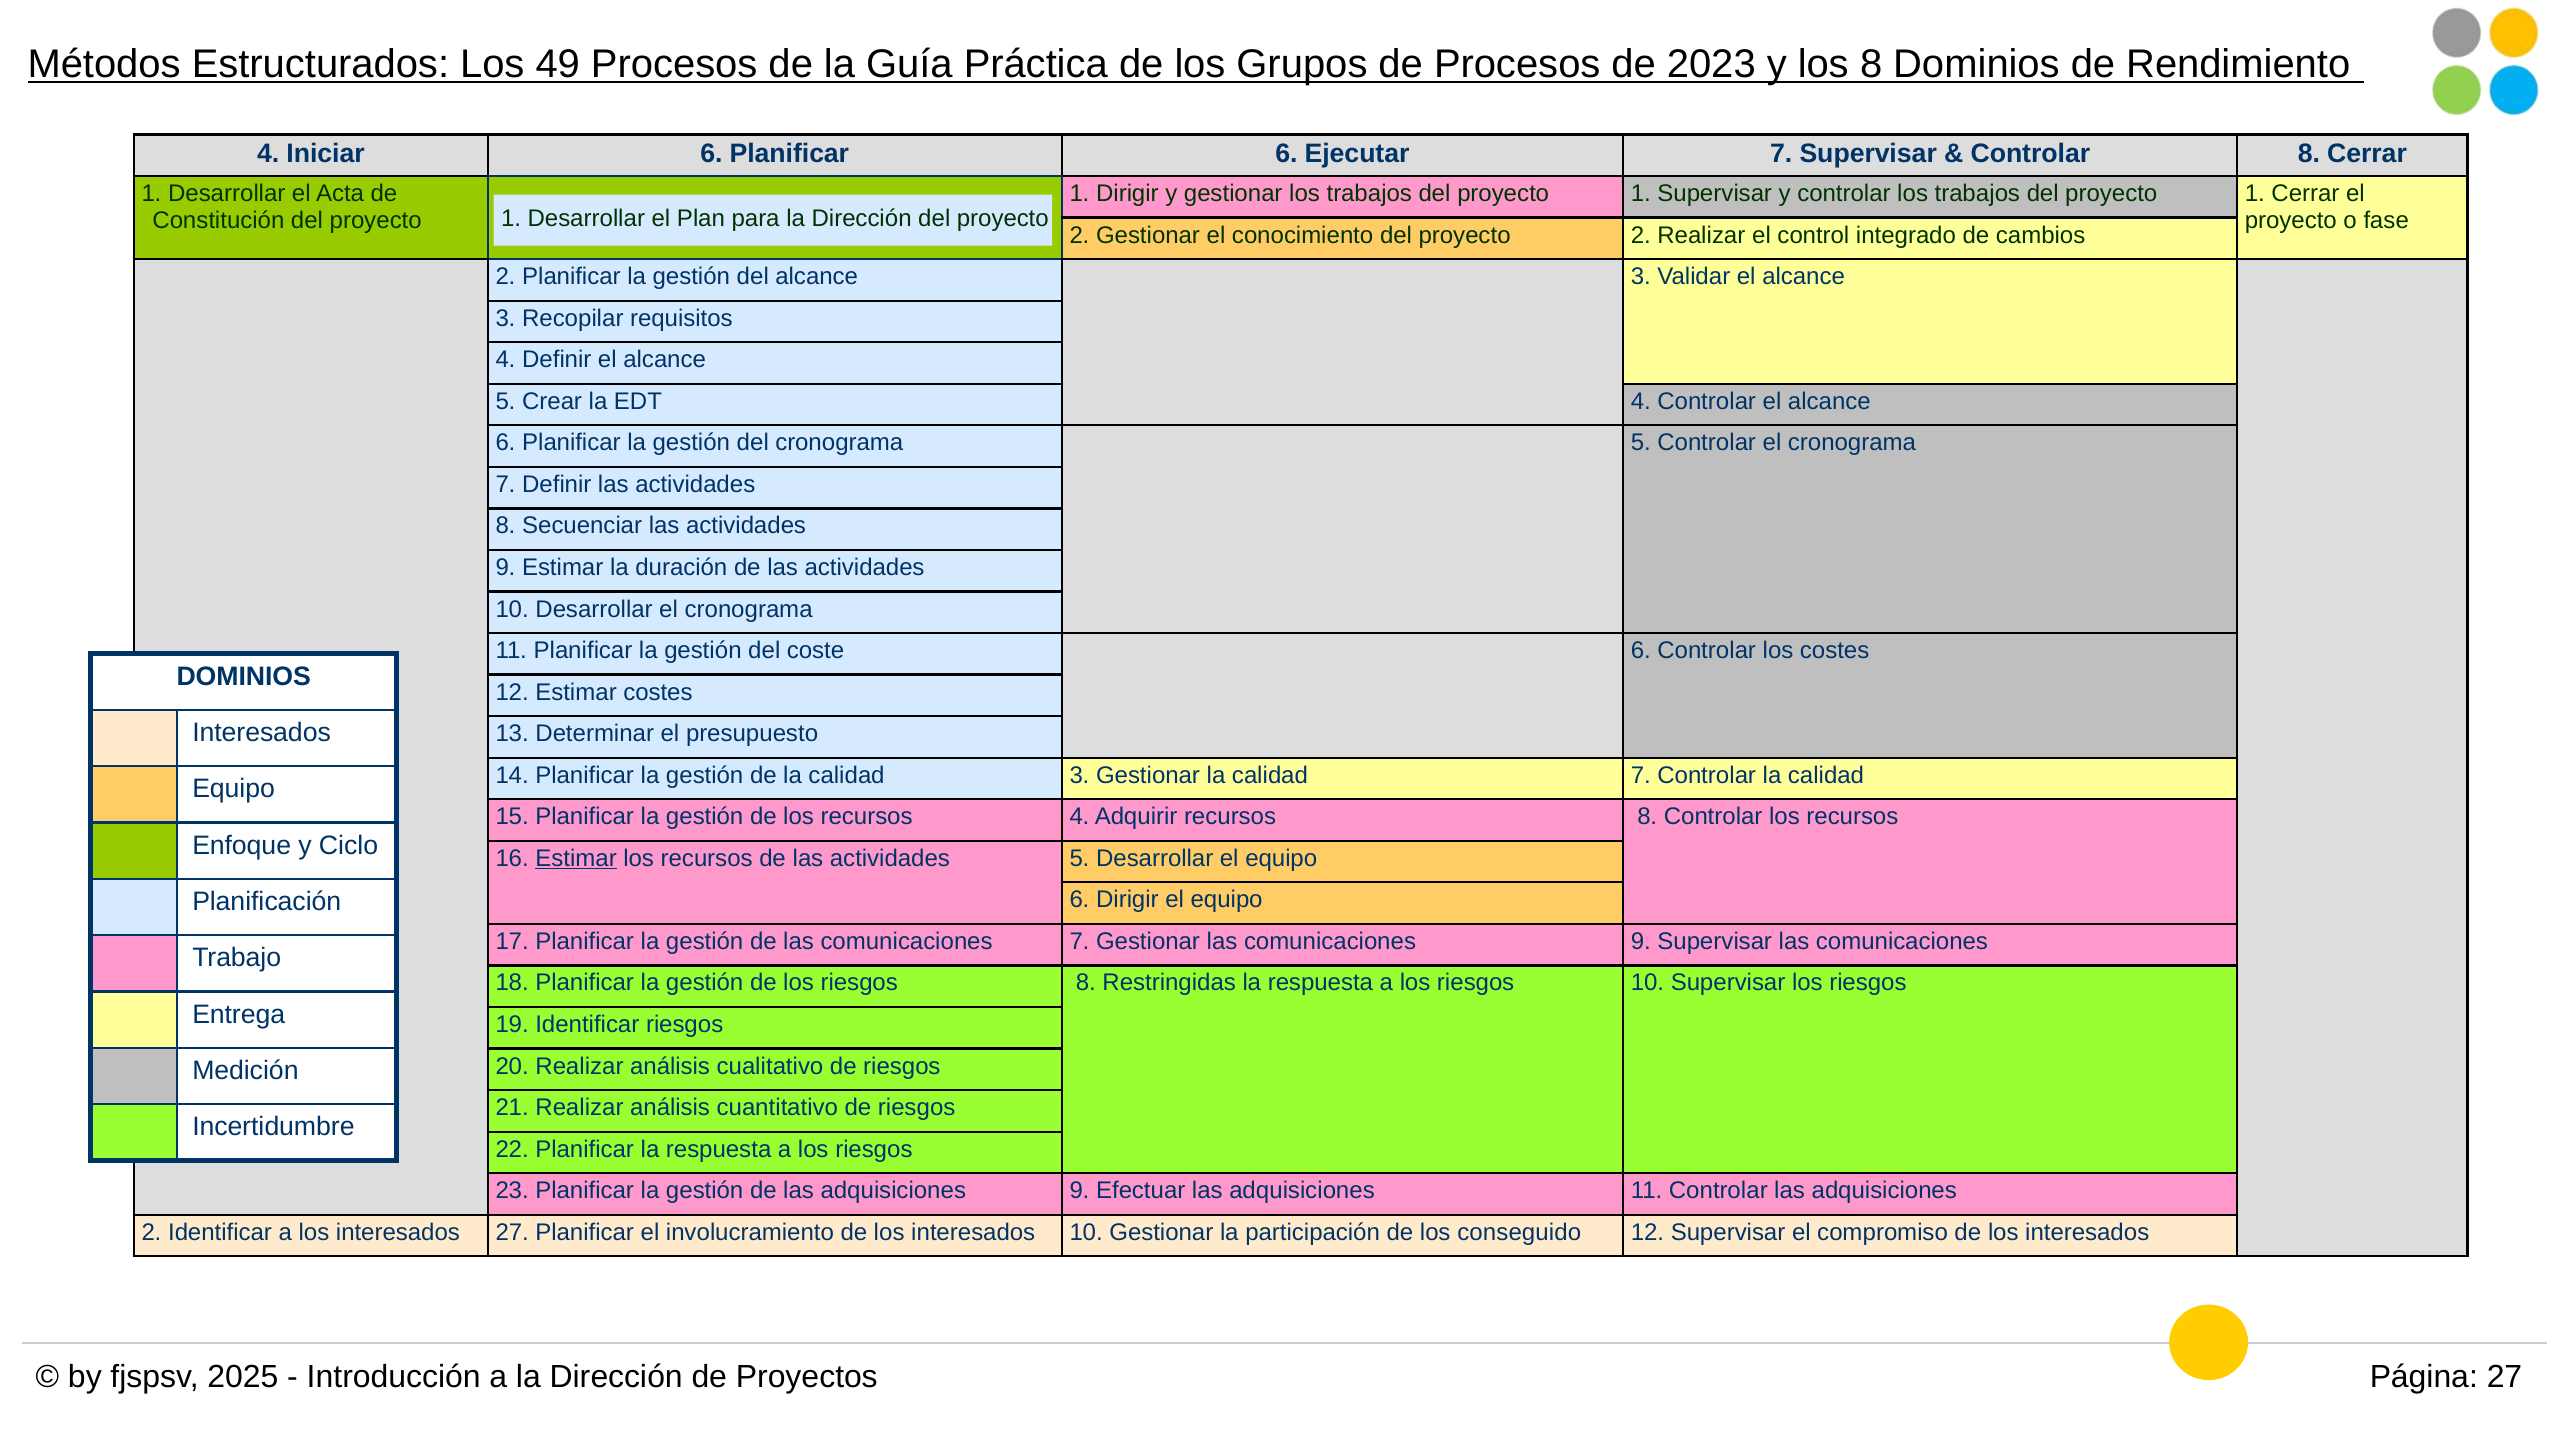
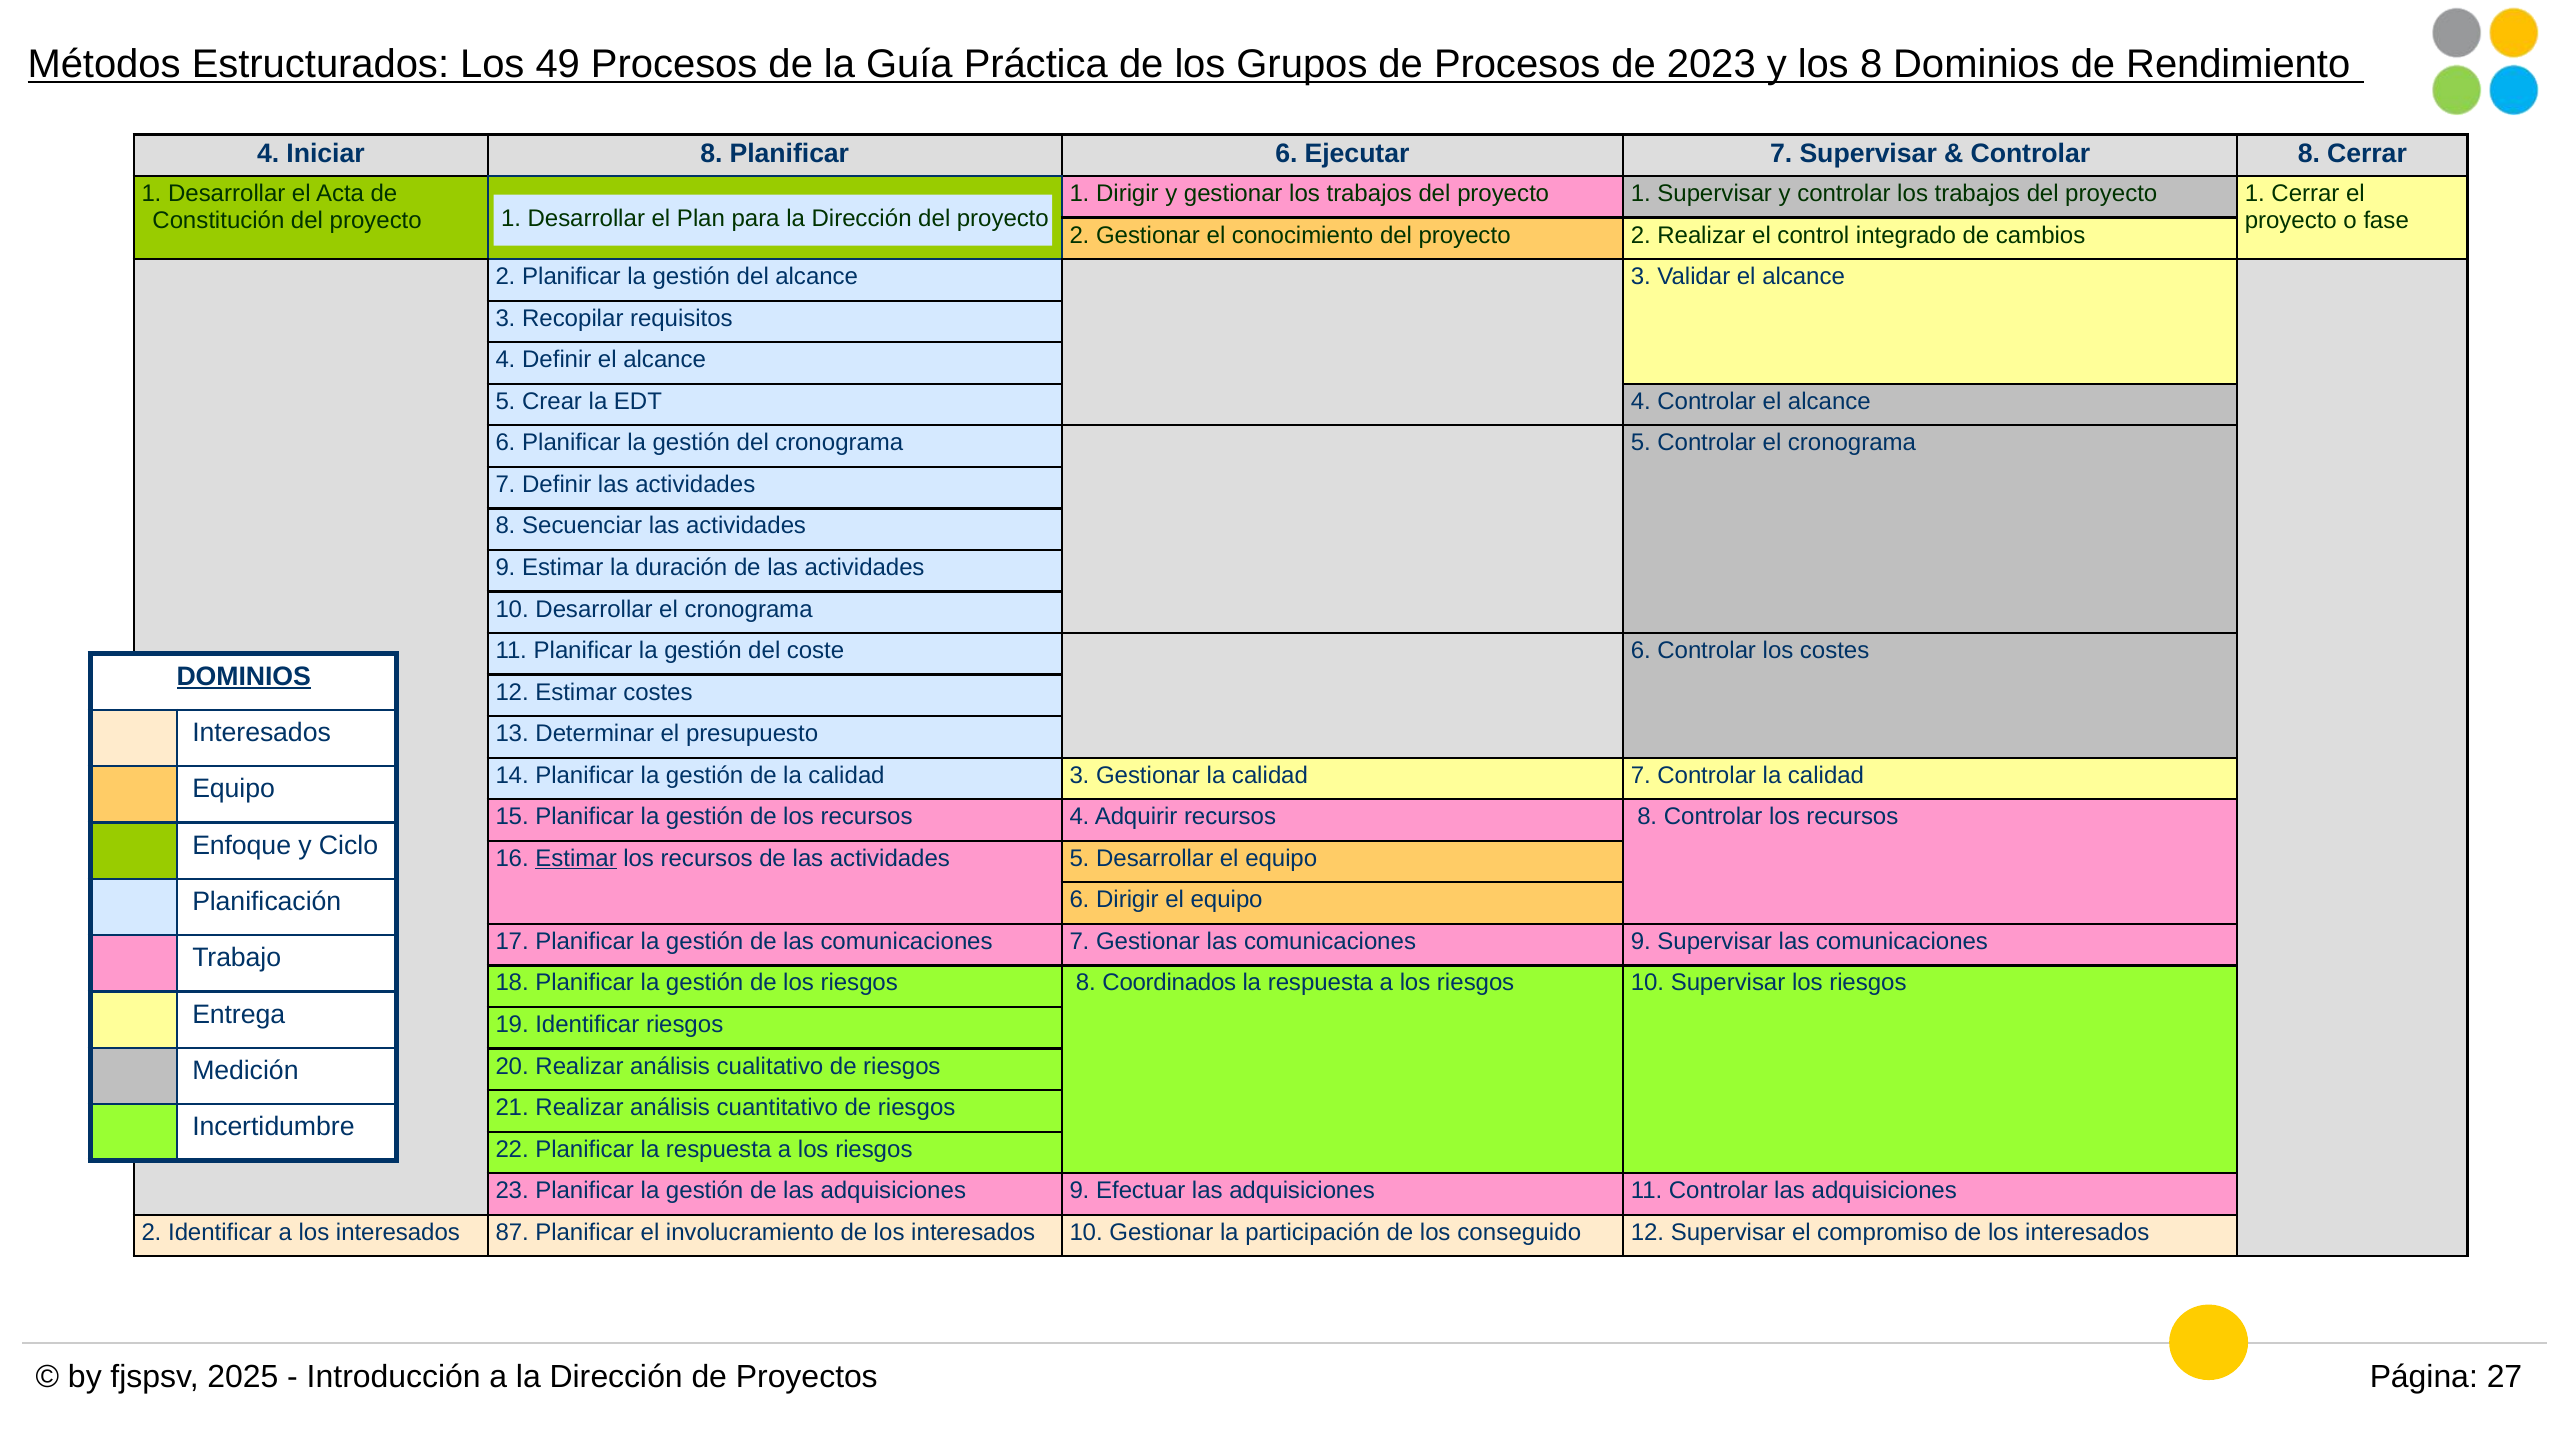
Iniciar 6: 6 -> 8
DOMINIOS at (244, 676) underline: none -> present
Restringidas: Restringidas -> Coordinados
interesados 27: 27 -> 87
